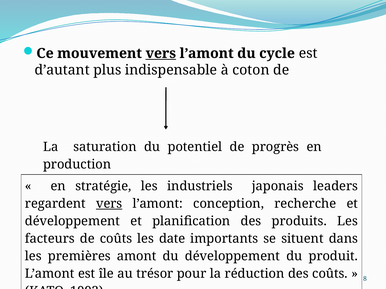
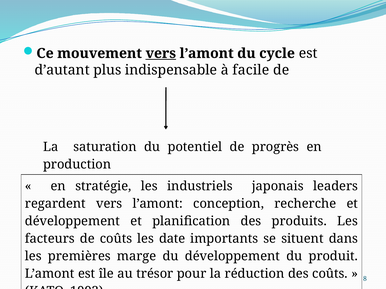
coton: coton -> facile
vers at (109, 204) underline: present -> none
amont: amont -> marge
